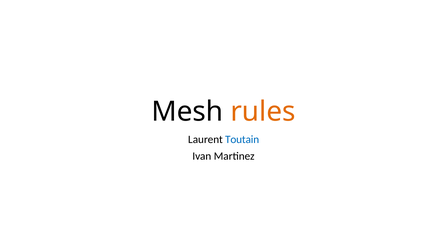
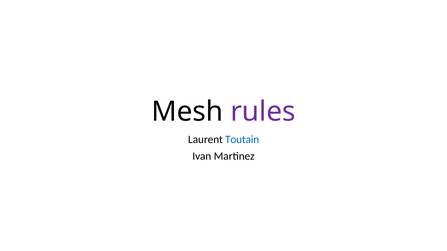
rules colour: orange -> purple
